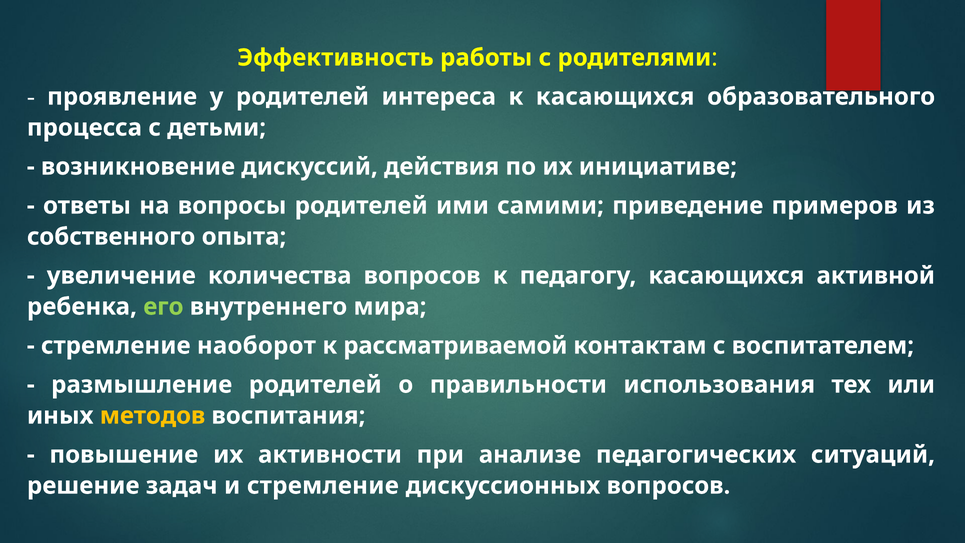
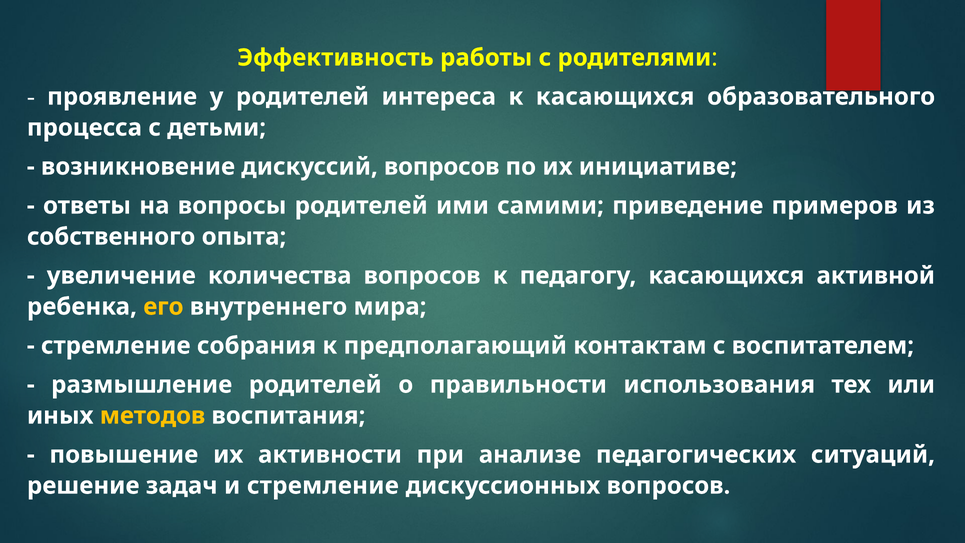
дискуссий действия: действия -> вопросов
его colour: light green -> yellow
наоборот: наоборот -> собрания
рассматриваемой: рассматриваемой -> предполагающий
